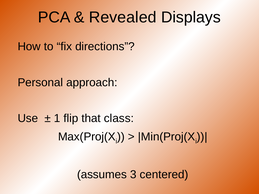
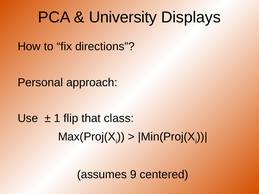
Revealed: Revealed -> University
3: 3 -> 9
